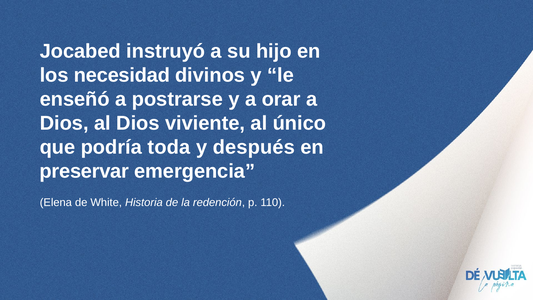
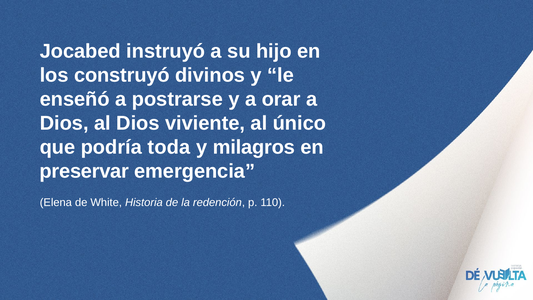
necesidad: necesidad -> construyó
después: después -> milagros
